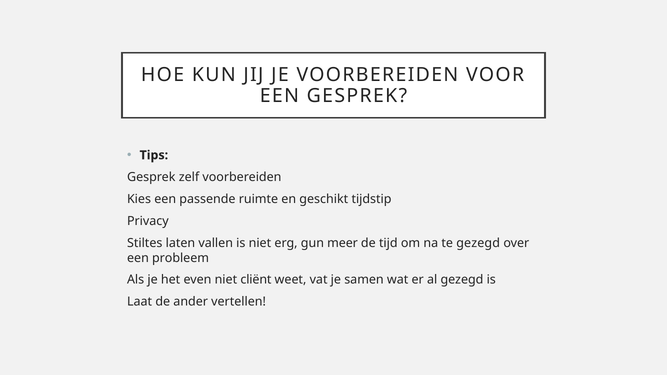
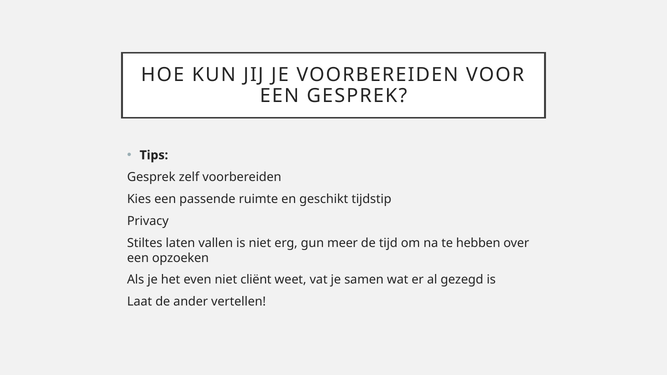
te gezegd: gezegd -> hebben
probleem: probleem -> opzoeken
